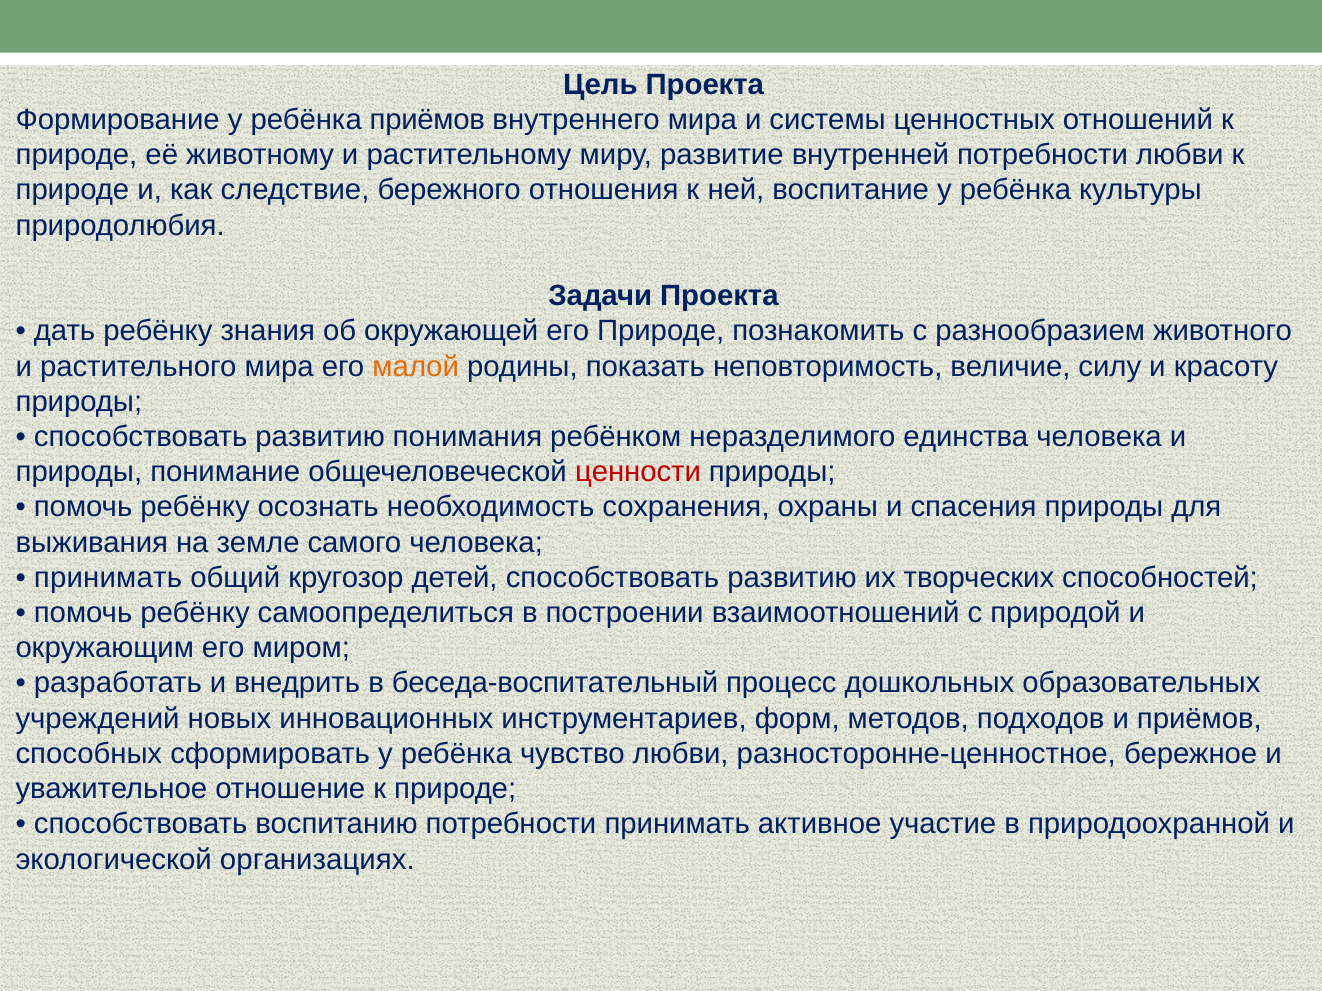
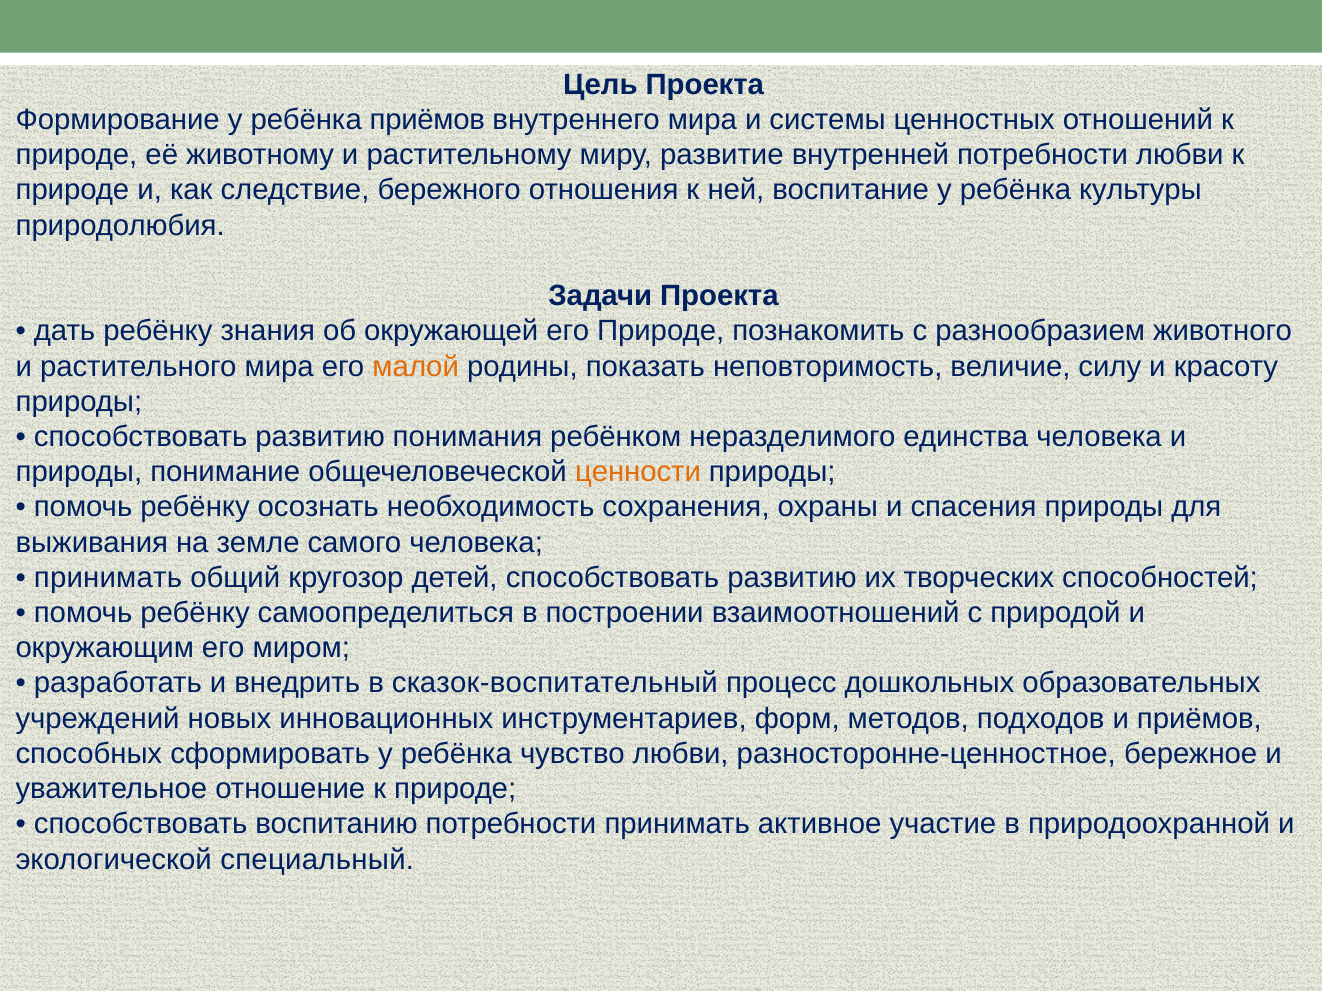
ценности colour: red -> orange
беседа-воспитательный: беседа-воспитательный -> сказок-воспитательный
организациях: организациях -> специальный
